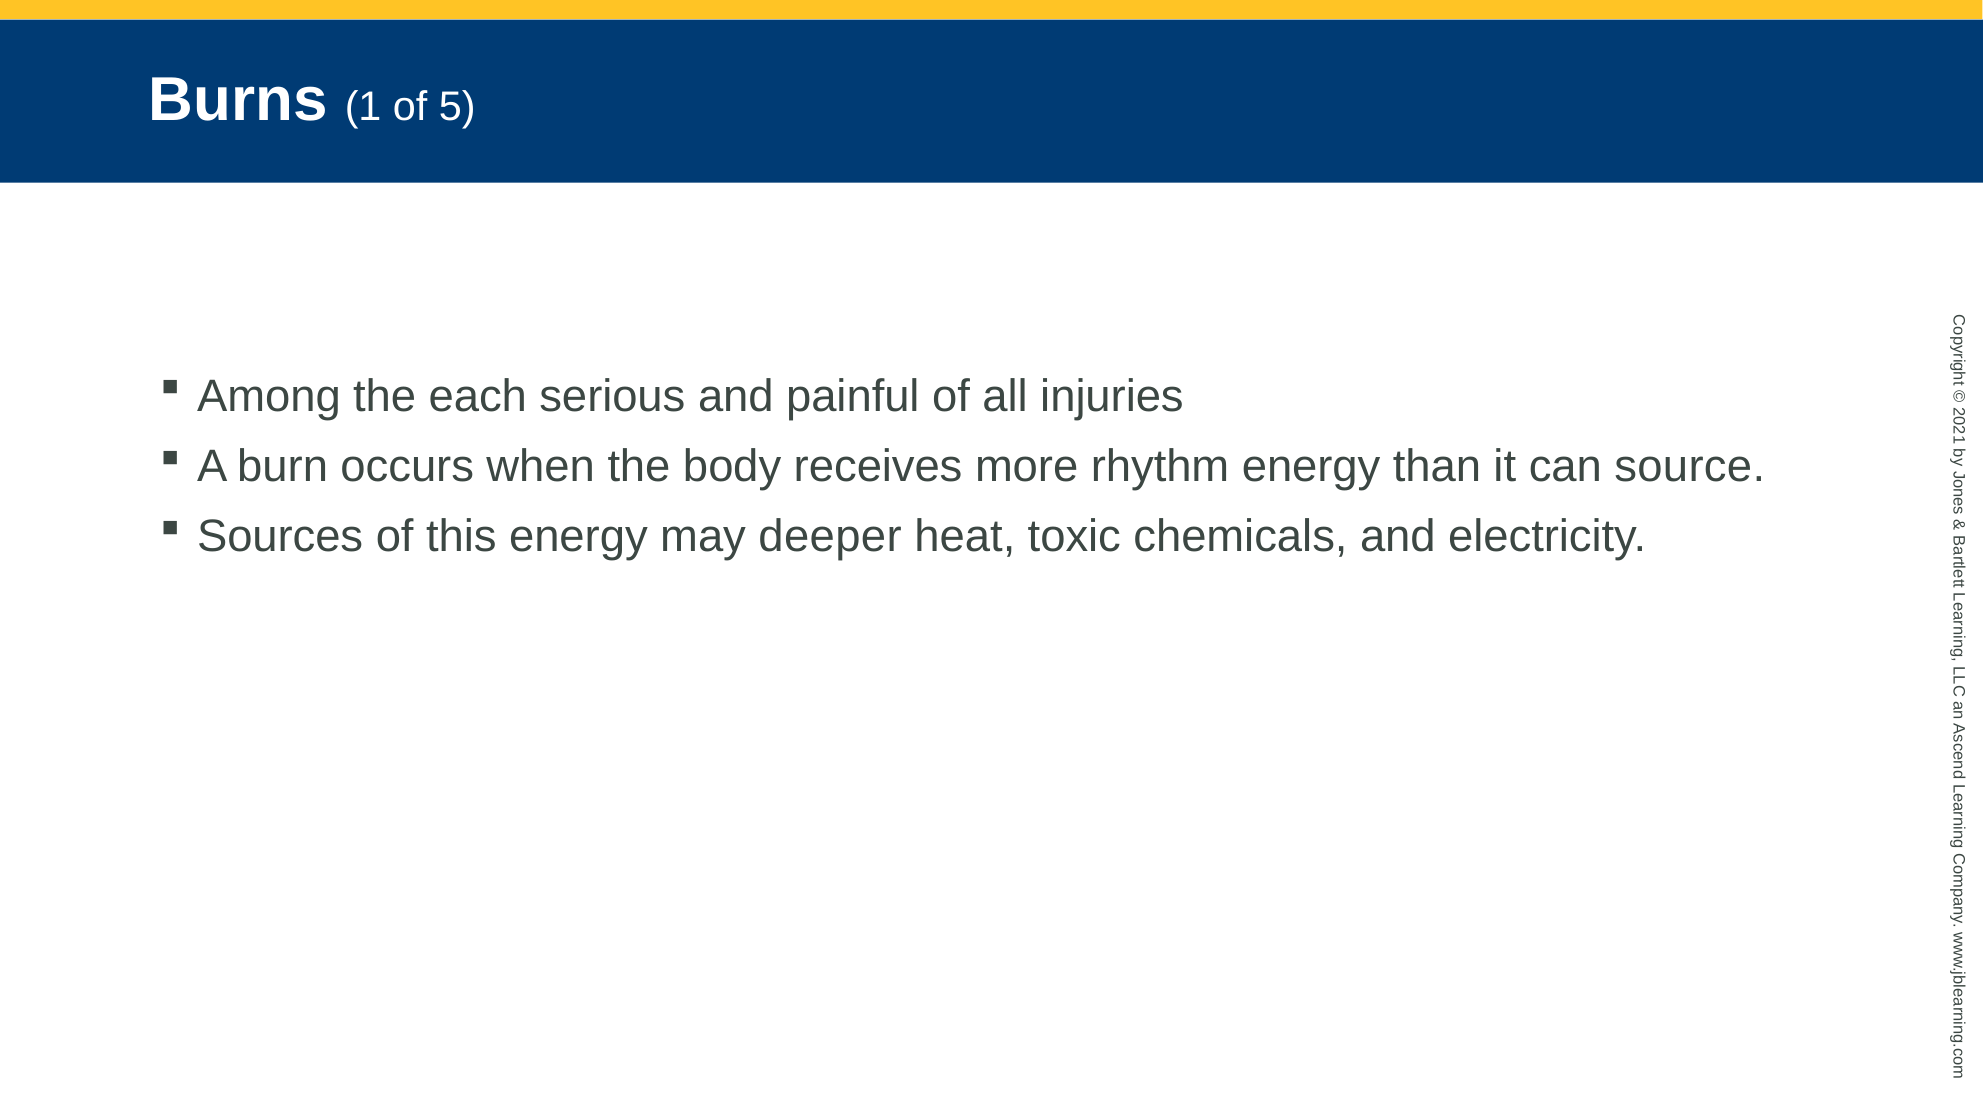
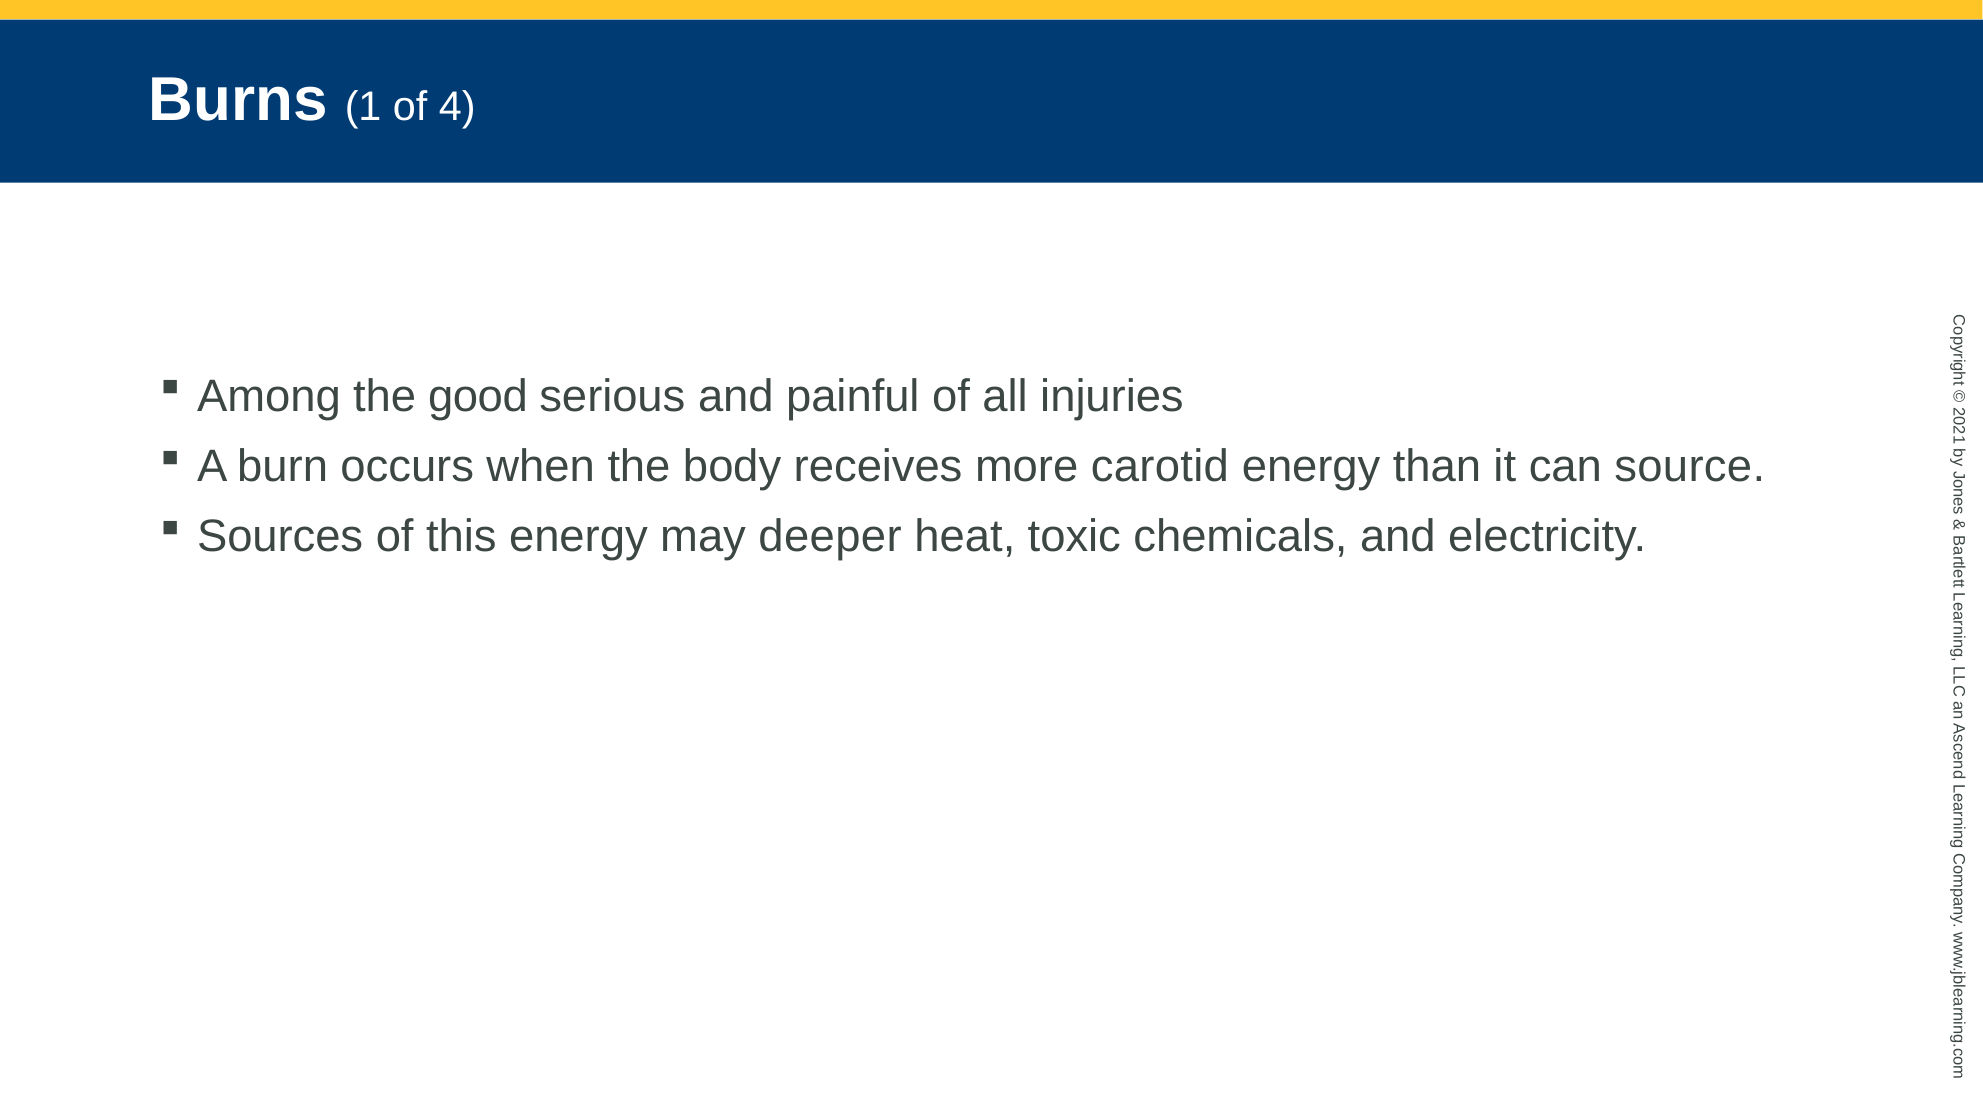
5: 5 -> 4
each: each -> good
rhythm: rhythm -> carotid
